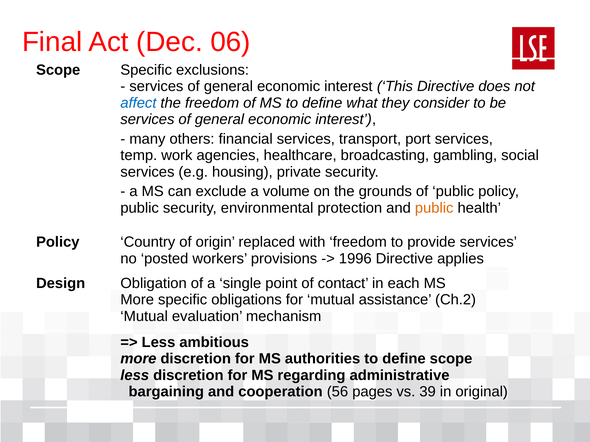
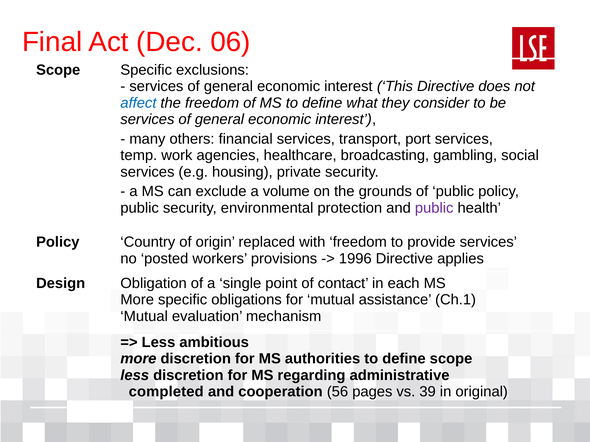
public at (434, 208) colour: orange -> purple
Ch.2: Ch.2 -> Ch.1
bargaining: bargaining -> completed
